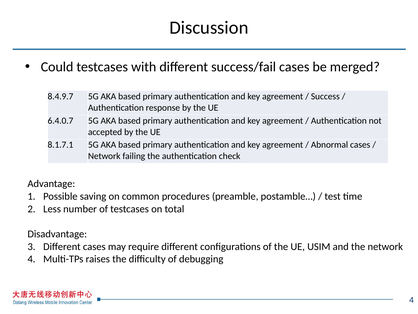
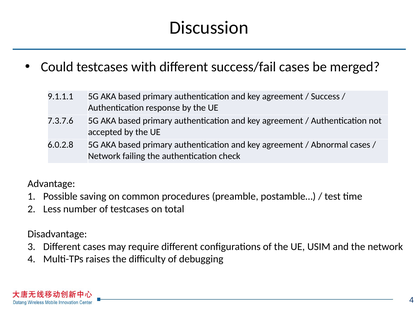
8.4.9.7: 8.4.9.7 -> 9.1.1.1
6.4.0.7: 6.4.0.7 -> 7.3.7.6
8.1.7.1: 8.1.7.1 -> 6.0.2.8
